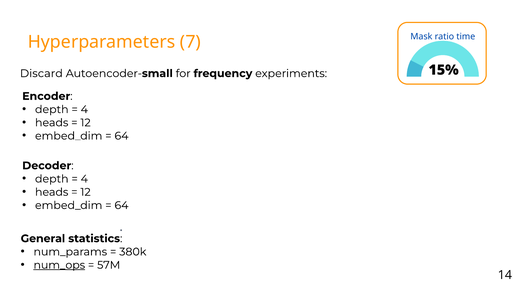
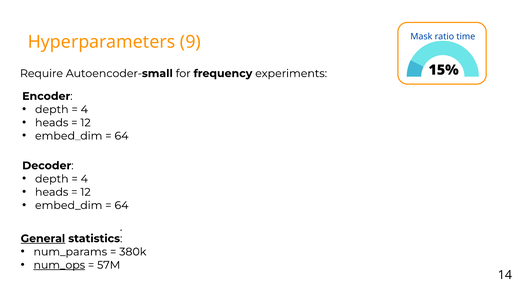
7: 7 -> 9
Discard: Discard -> Require
General underline: none -> present
